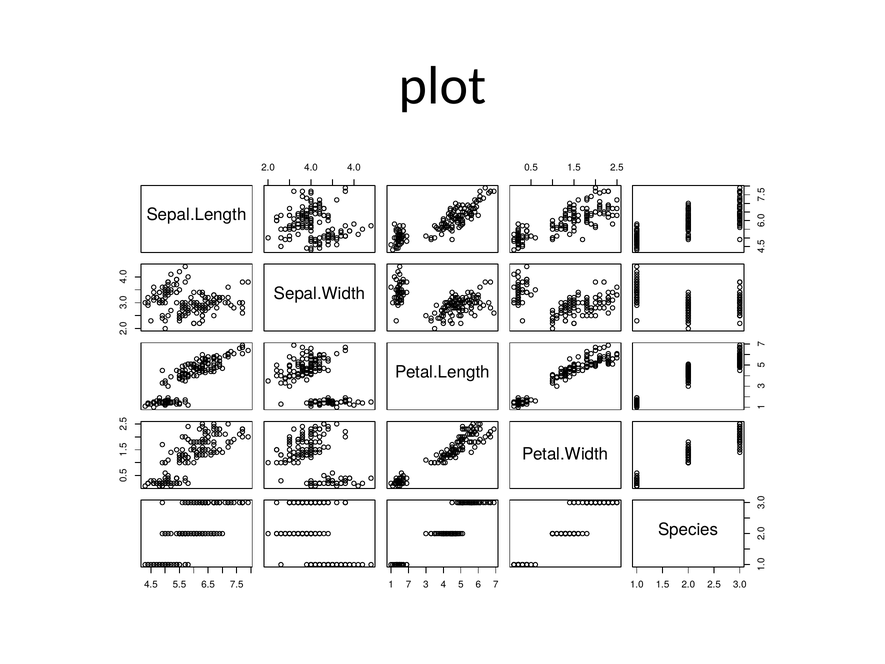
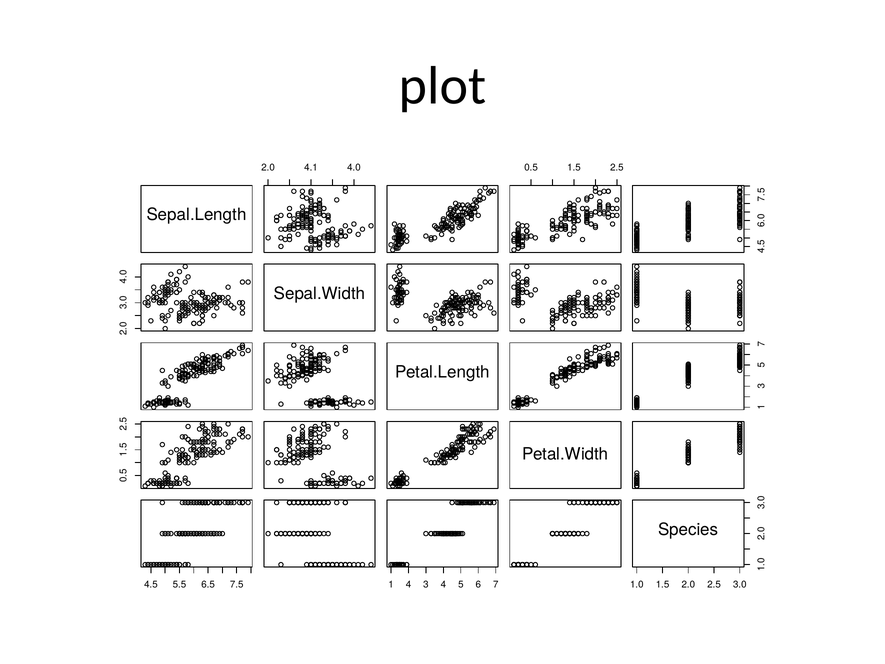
2.0 4.0: 4.0 -> 4.1
1 7: 7 -> 4
